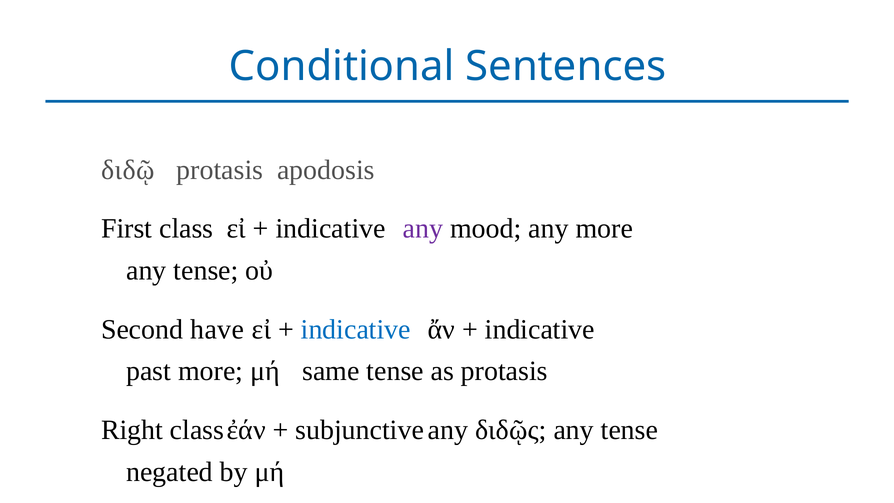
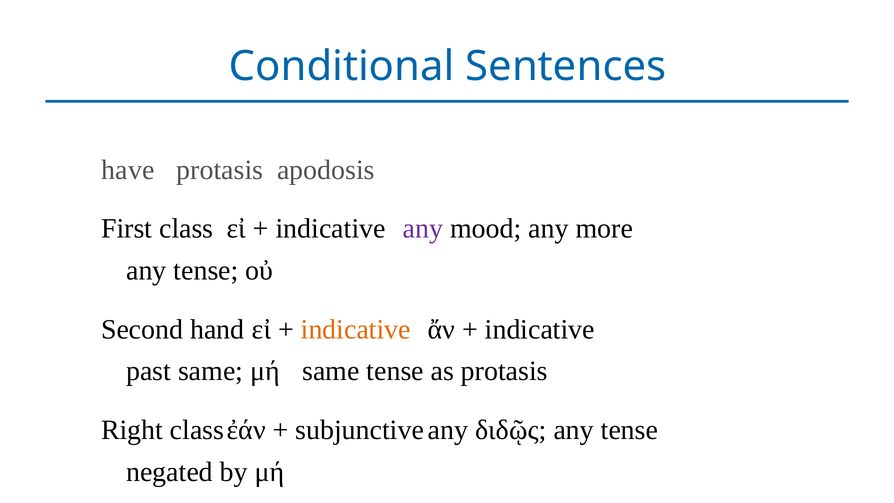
διδῷ: διδῷ -> have
have: have -> hand
indicative at (356, 329) colour: blue -> orange
past more: more -> same
